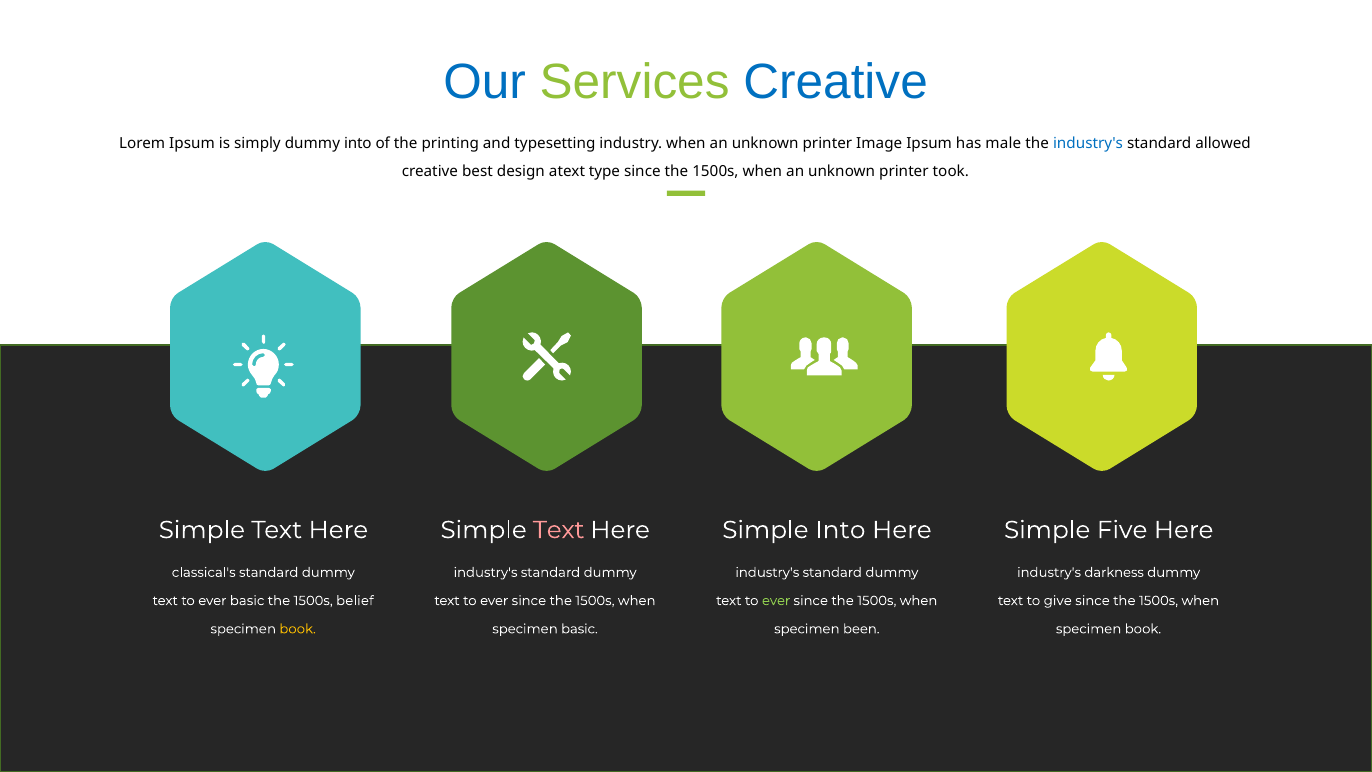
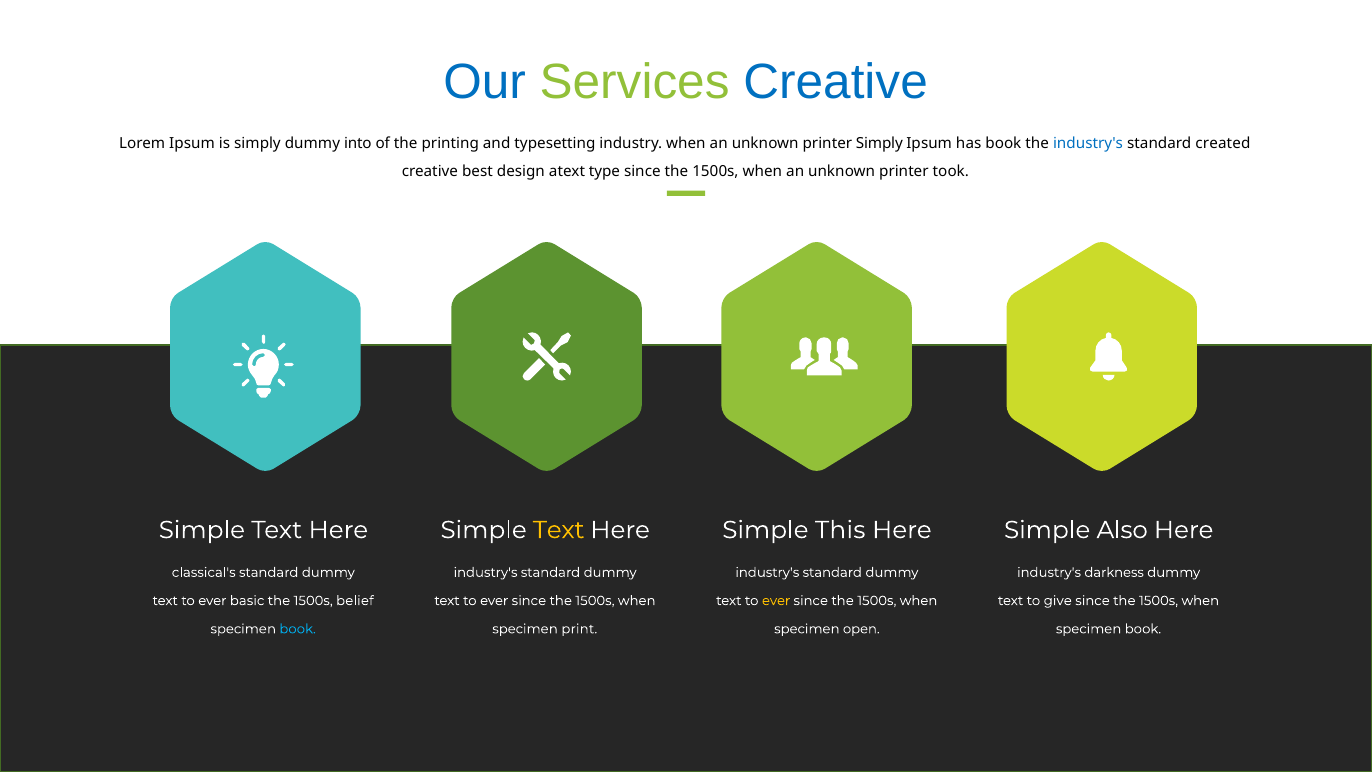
printer Image: Image -> Simply
has male: male -> book
allowed: allowed -> created
Text at (559, 530) colour: pink -> yellow
Simple Into: Into -> This
Five: Five -> Also
ever at (776, 601) colour: light green -> yellow
book at (298, 629) colour: yellow -> light blue
specimen basic: basic -> print
been: been -> open
